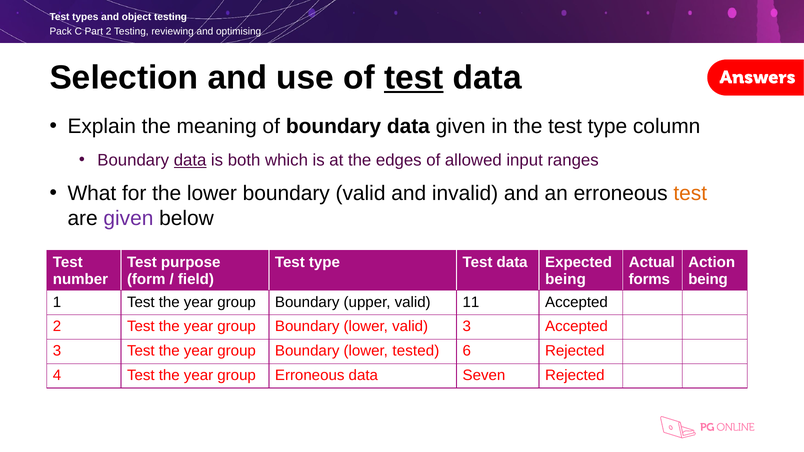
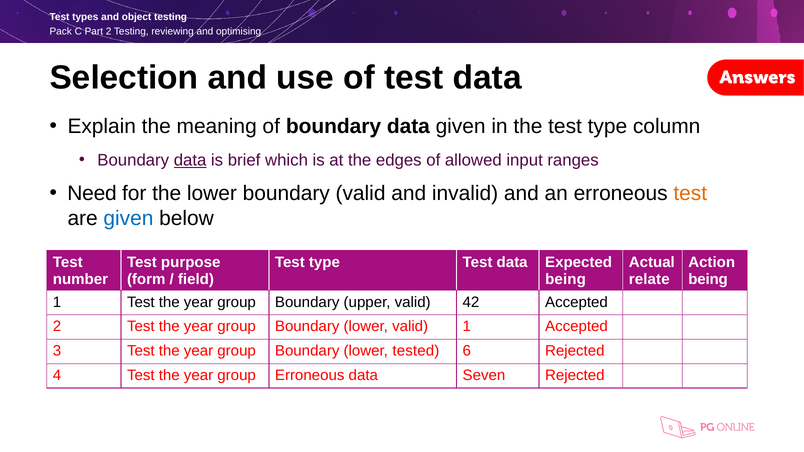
test at (414, 78) underline: present -> none
both: both -> brief
What: What -> Need
given at (128, 219) colour: purple -> blue
forms: forms -> relate
11: 11 -> 42
valid 3: 3 -> 1
